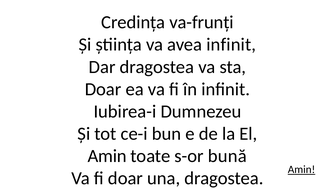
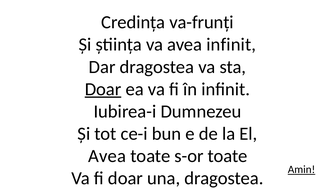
Doar at (103, 89) underline: none -> present
Amin at (107, 156): Amin -> Avea
s-or bună: bună -> toate
